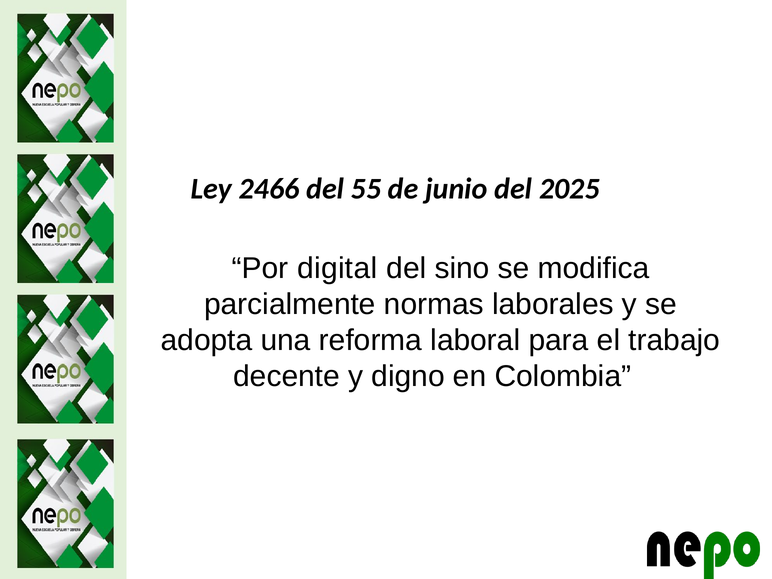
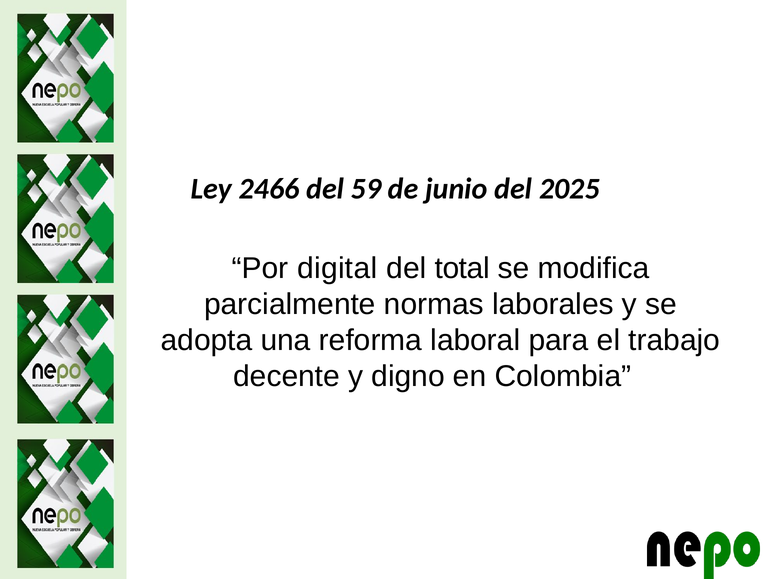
55: 55 -> 59
sino: sino -> total
